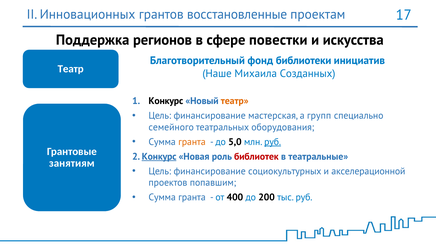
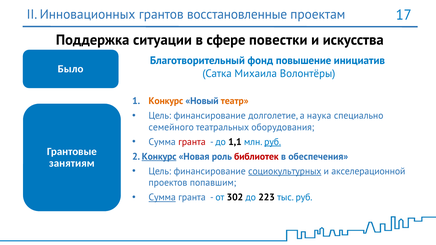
регионов: регионов -> ситуации
библиотеки: библиотеки -> повышение
Театр at (71, 69): Театр -> Было
Наше: Наше -> Сатка
Созданных: Созданных -> Волонтёры
Конкурс at (166, 101) colour: black -> orange
мастерская: мастерская -> долголетие
групп: групп -> наука
гранта at (192, 142) colour: orange -> red
5,0: 5,0 -> 1,1
театральные: театральные -> обеспечения
социокультурных underline: none -> present
Сумма at (162, 198) underline: none -> present
400: 400 -> 302
200: 200 -> 223
